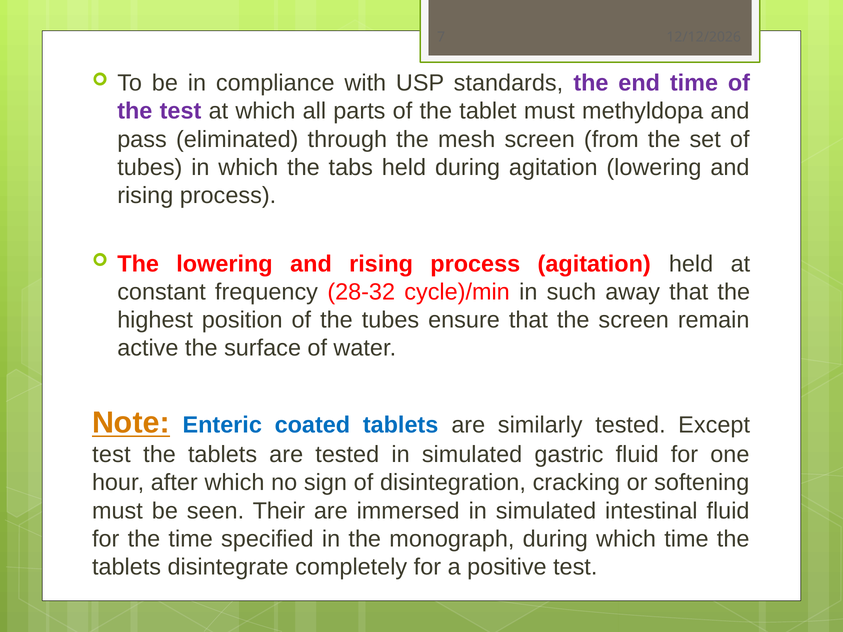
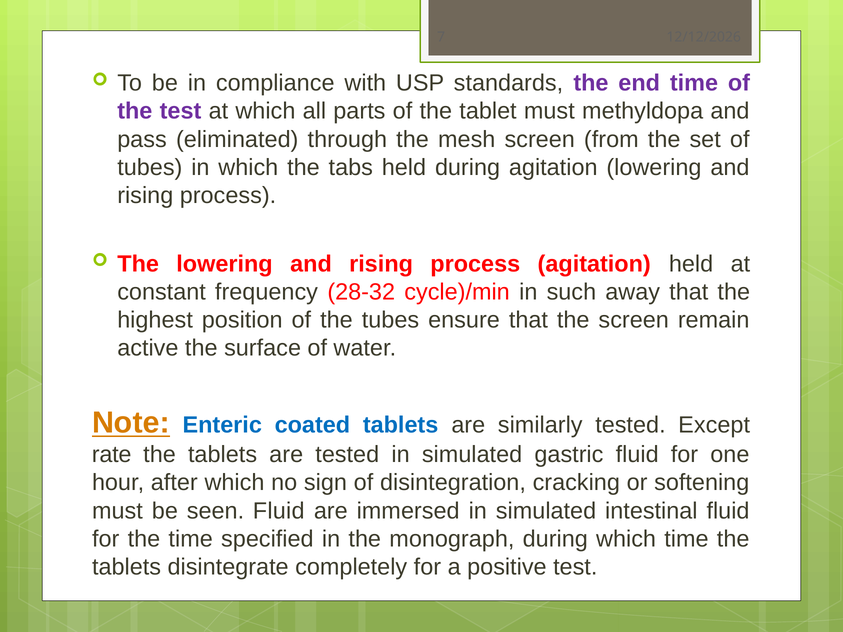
test at (111, 455): test -> rate
seen Their: Their -> Fluid
